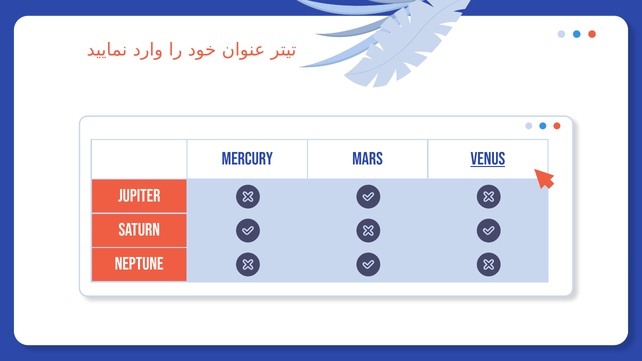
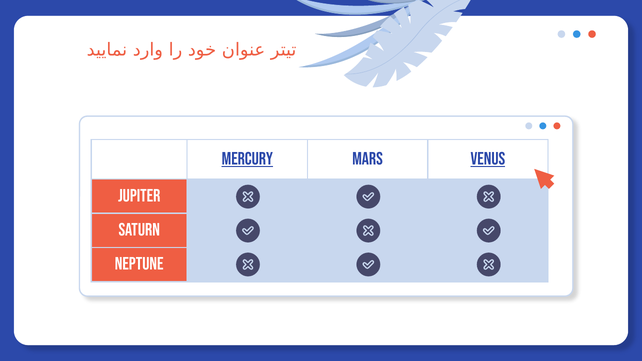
MERCURY underline: none -> present
